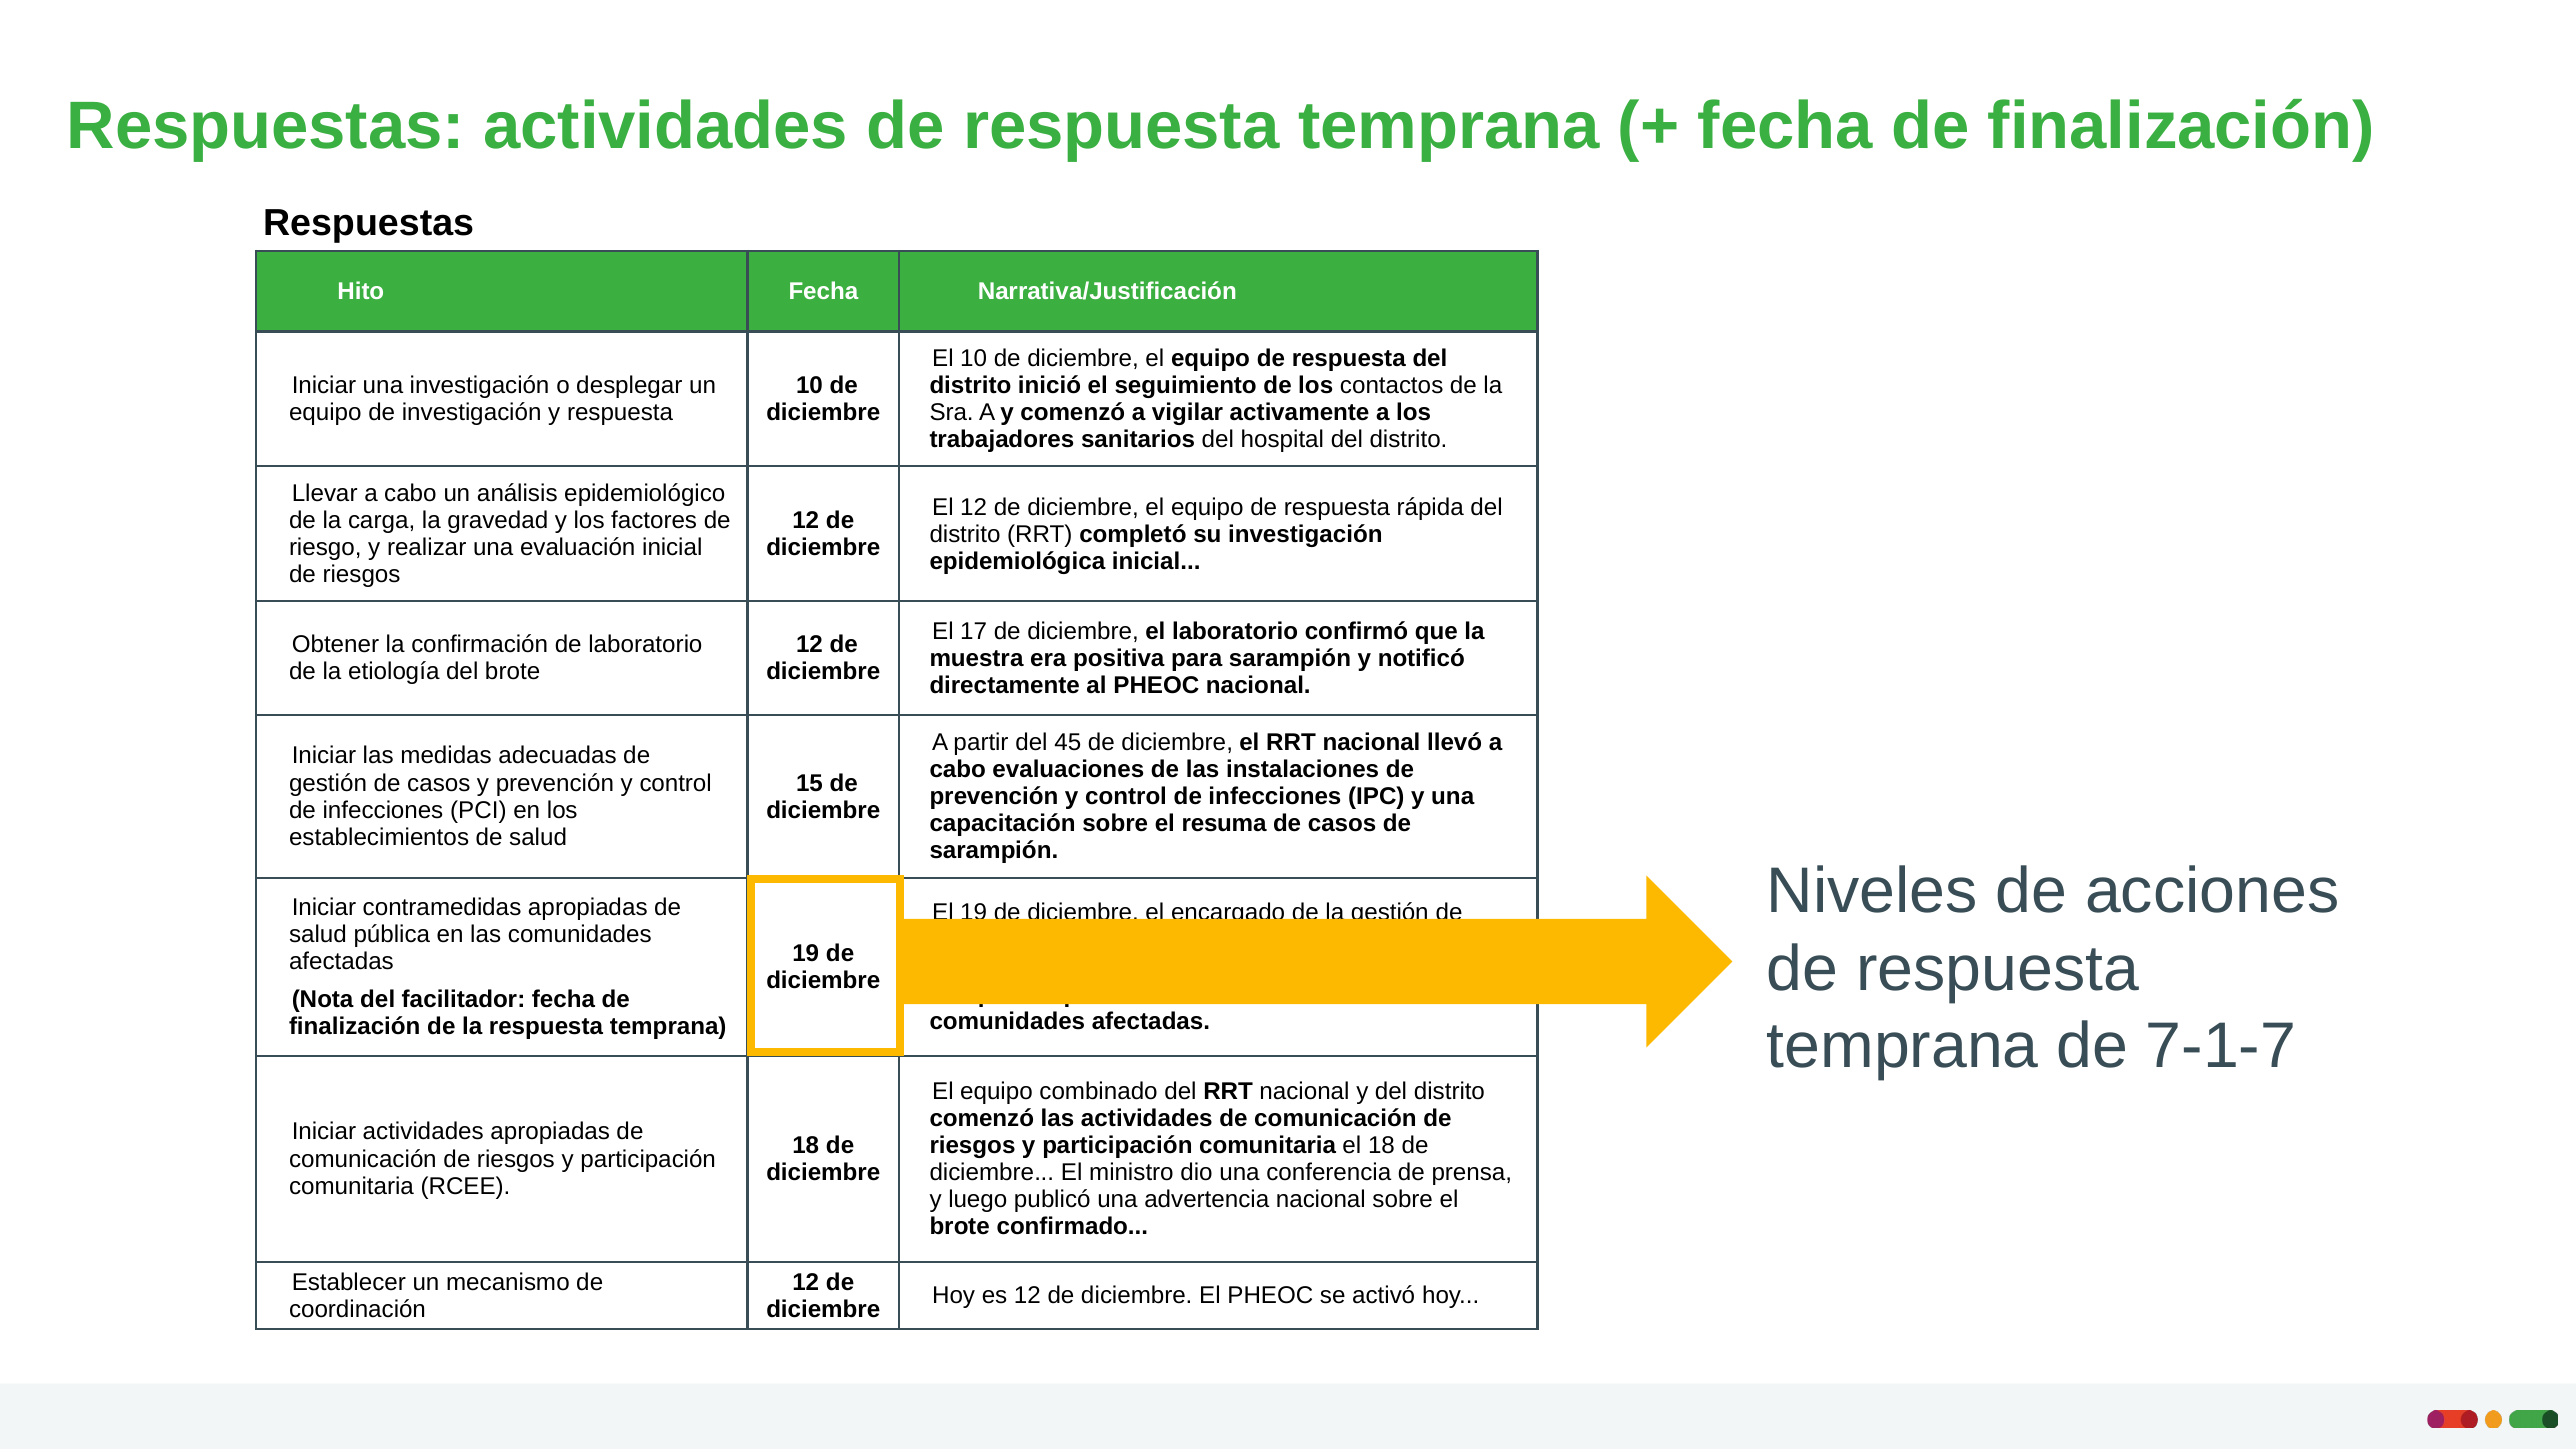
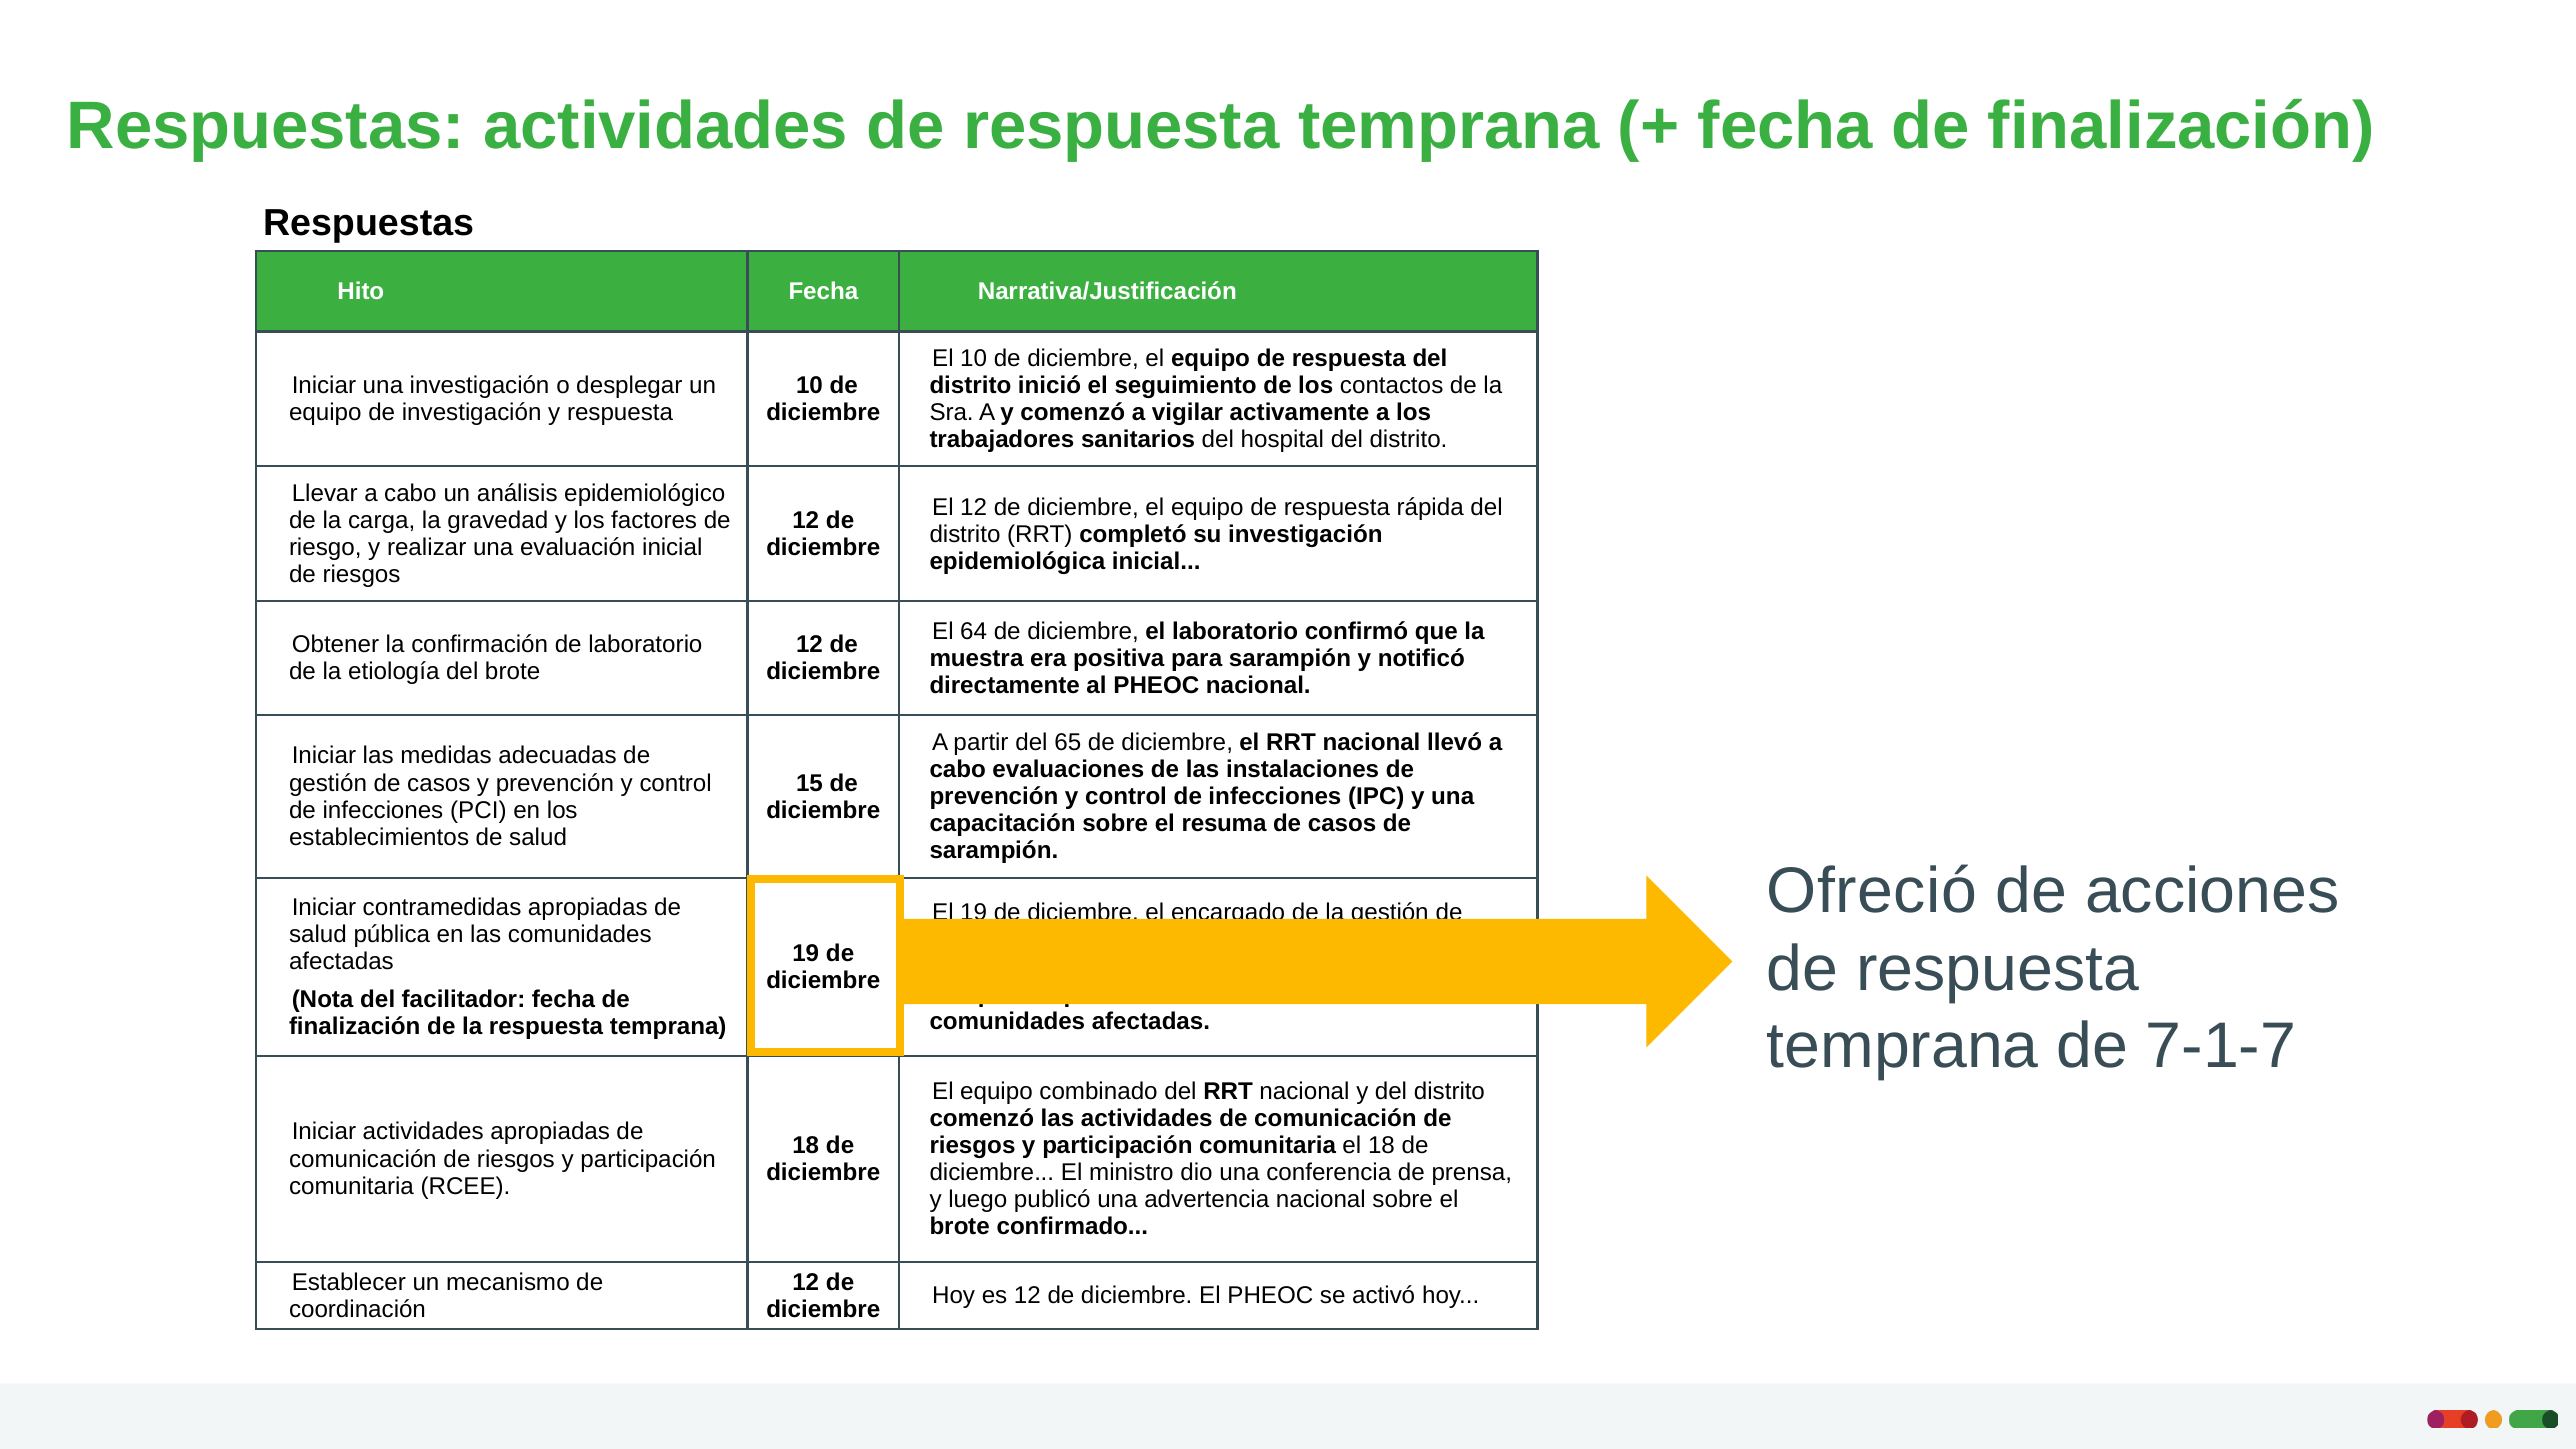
17: 17 -> 64
45: 45 -> 65
Niveles: Niveles -> Ofreció
